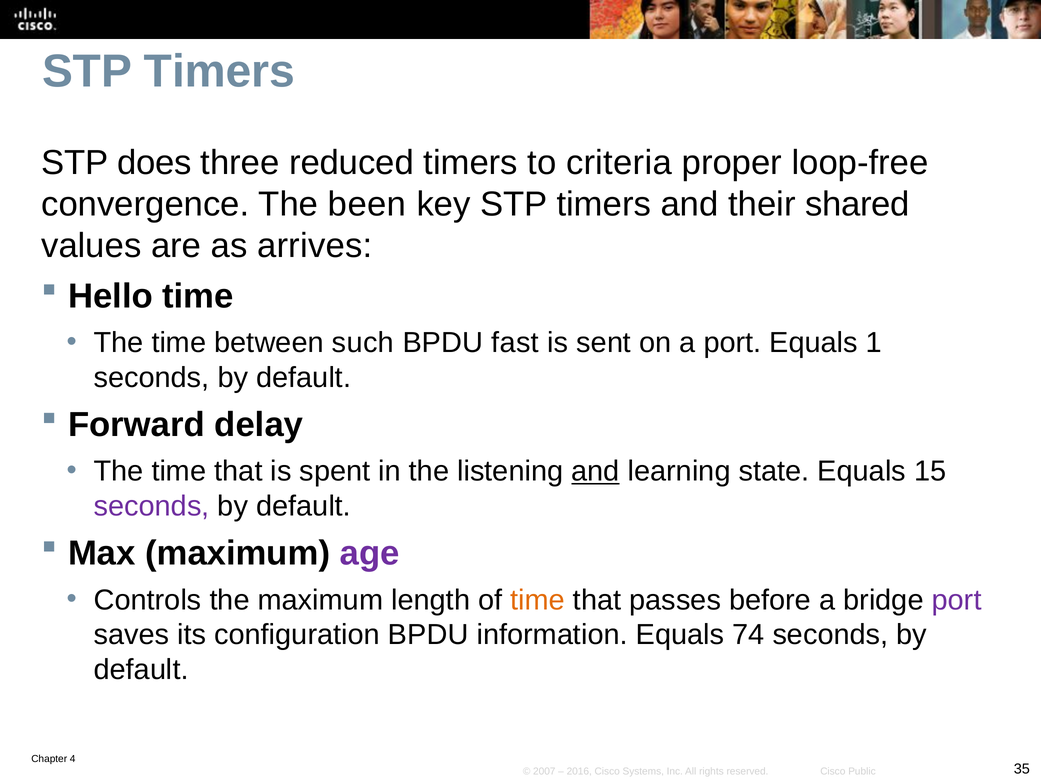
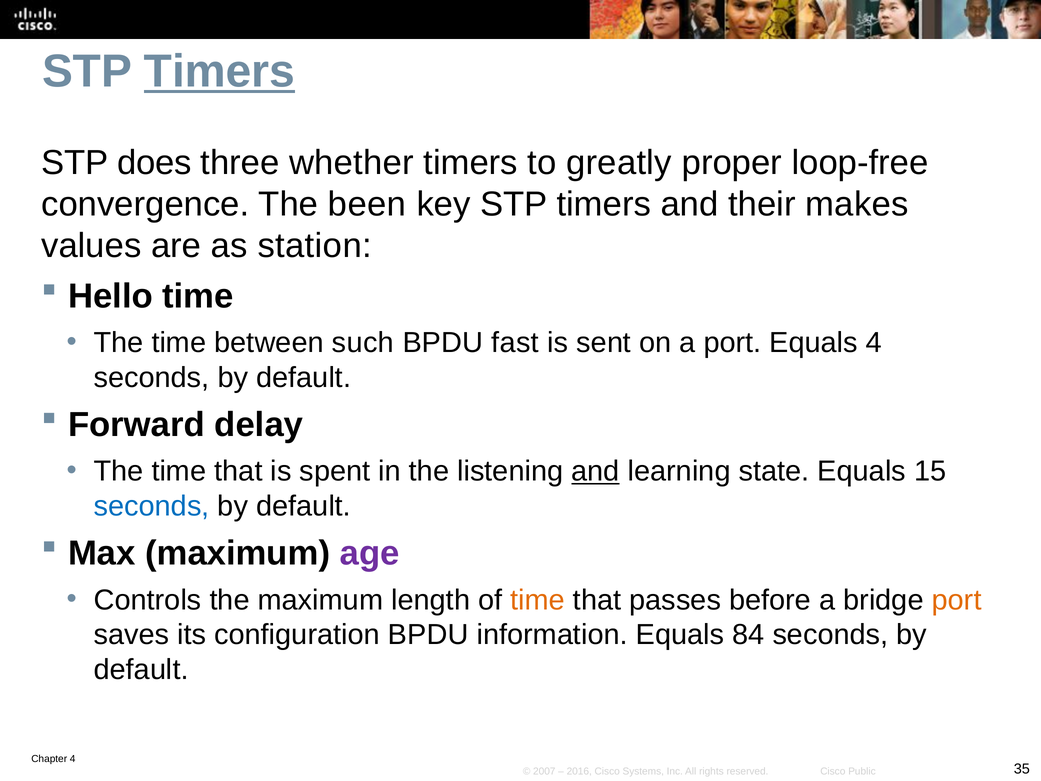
Timers at (219, 71) underline: none -> present
reduced: reduced -> whether
criteria: criteria -> greatly
shared: shared -> makes
arrives: arrives -> station
Equals 1: 1 -> 4
seconds at (152, 506) colour: purple -> blue
port at (957, 600) colour: purple -> orange
74: 74 -> 84
